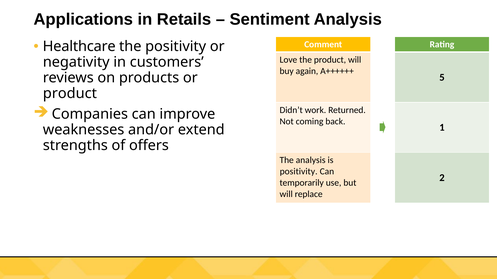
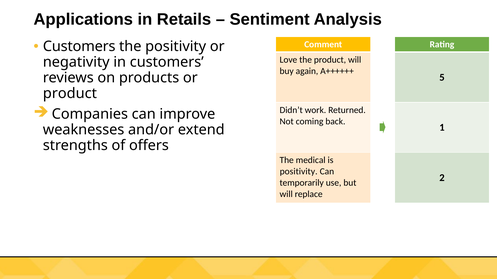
Healthcare at (79, 47): Healthcare -> Customers
The analysis: analysis -> medical
